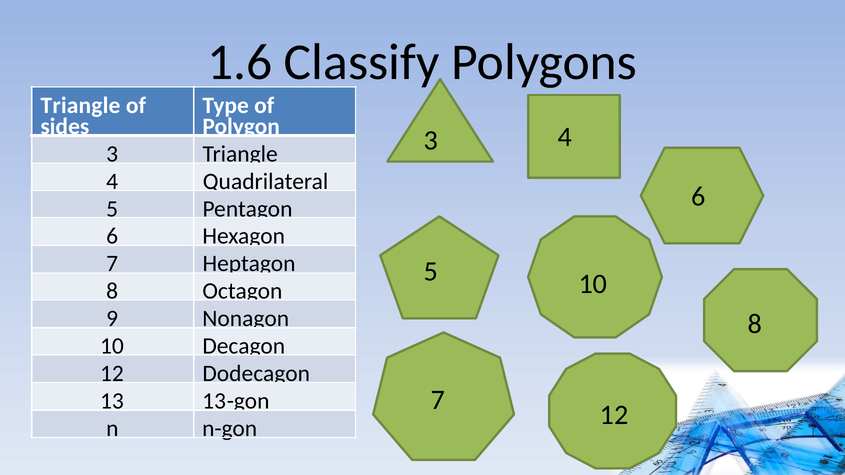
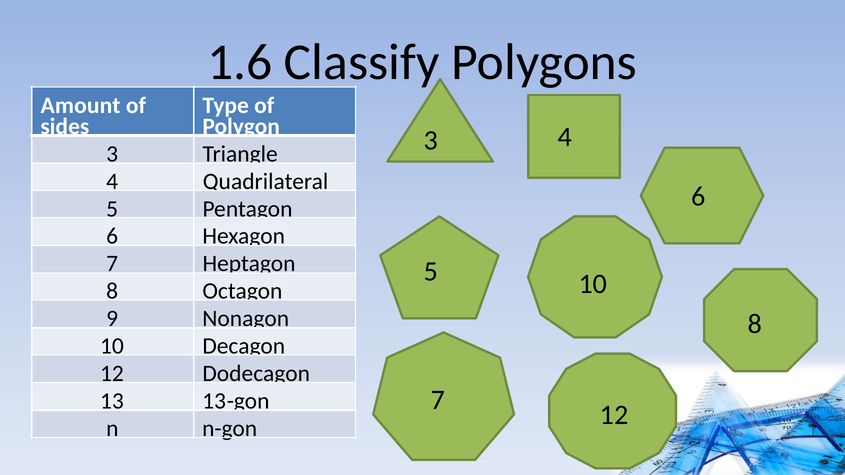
Triangle at (81, 105): Triangle -> Amount
